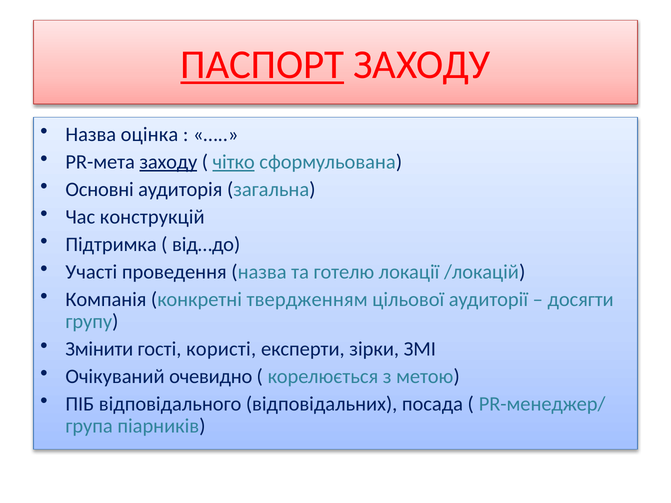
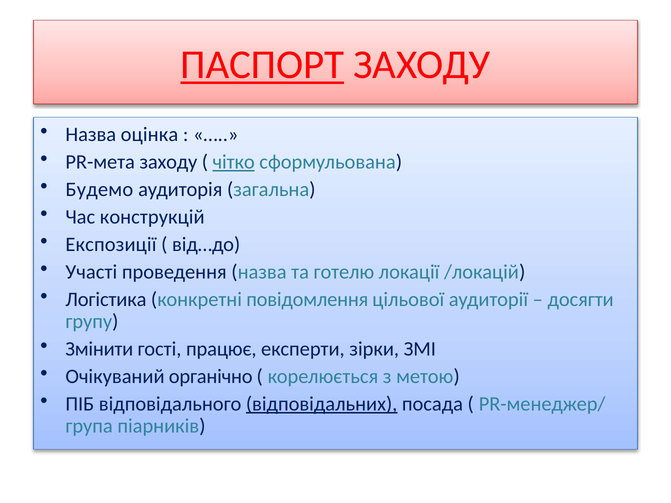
заходу at (168, 162) underline: present -> none
Основні: Основні -> Будемо
Підтримка: Підтримка -> Експозиції
Компанія: Компанія -> Логістика
твердженням: твердженням -> повідомлення
користі: користі -> працює
очевидно: очевидно -> органічно
відповідальних underline: none -> present
